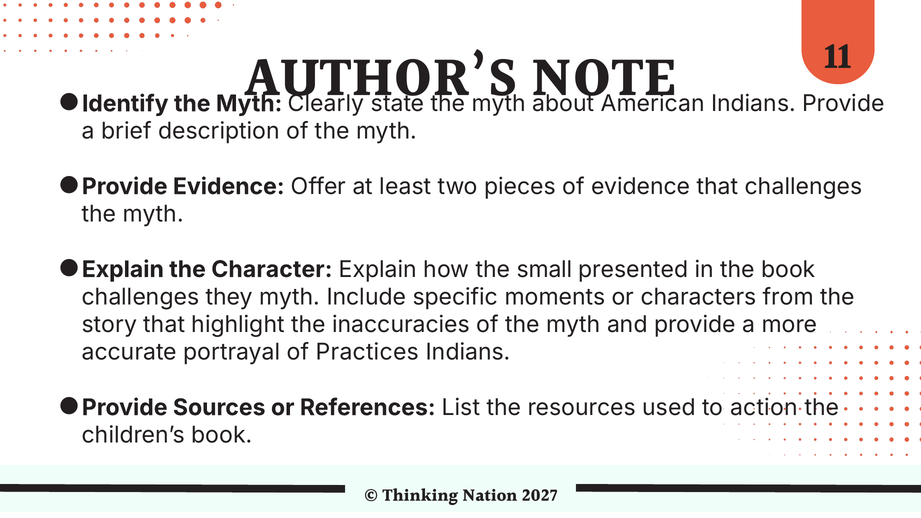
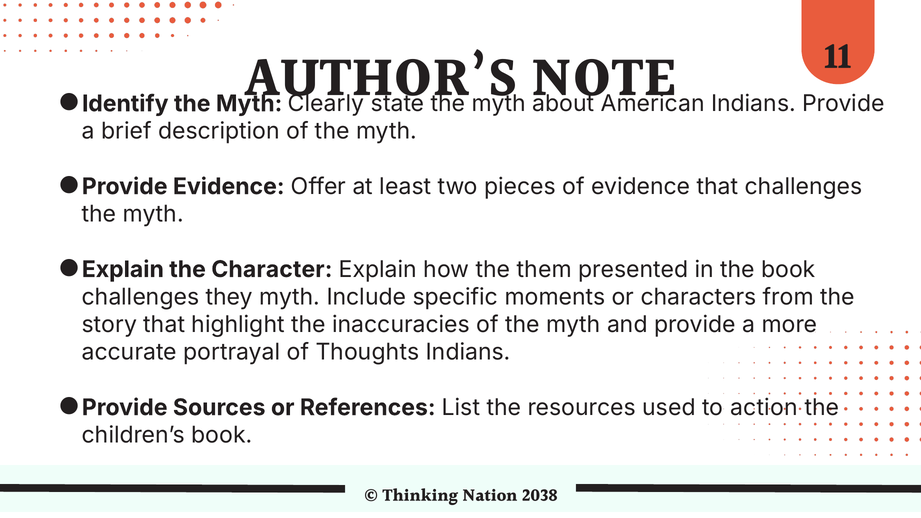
small: small -> them
Practices: Practices -> Thoughts
2027: 2027 -> 2038
